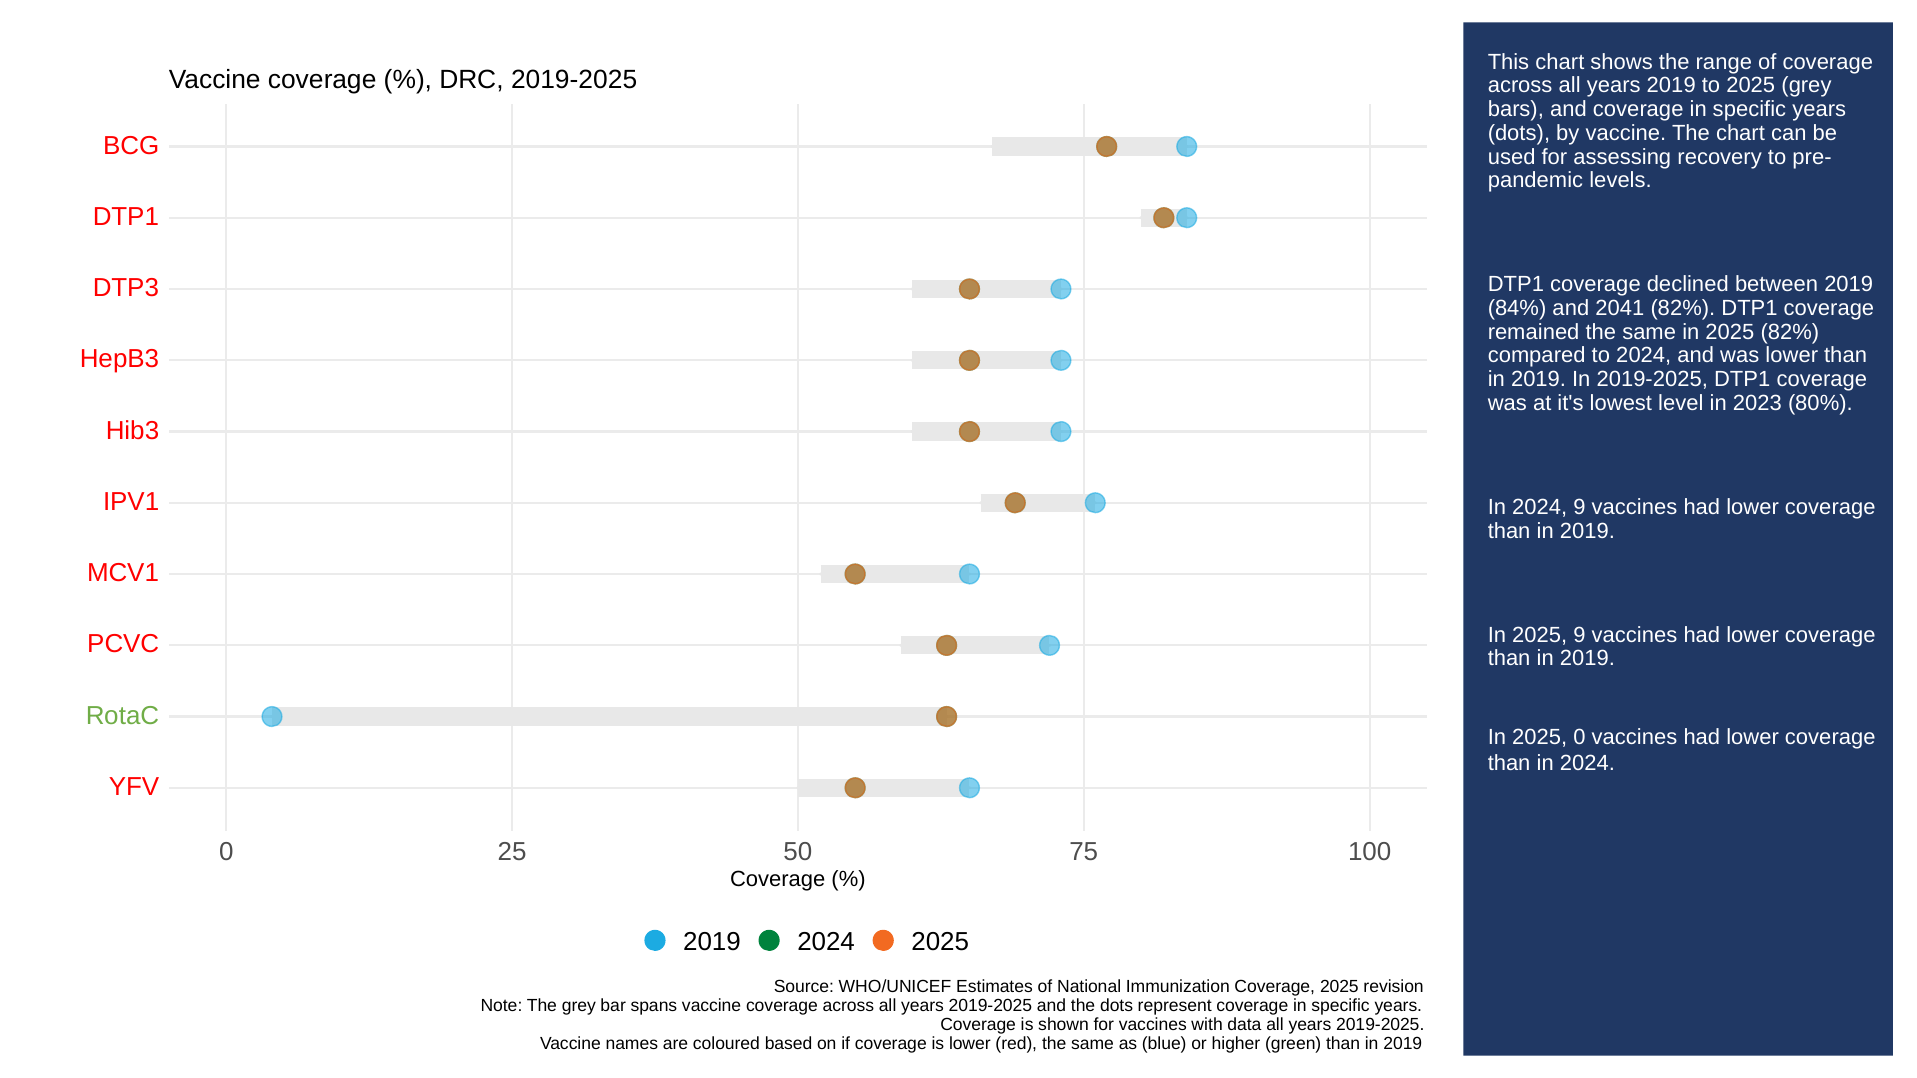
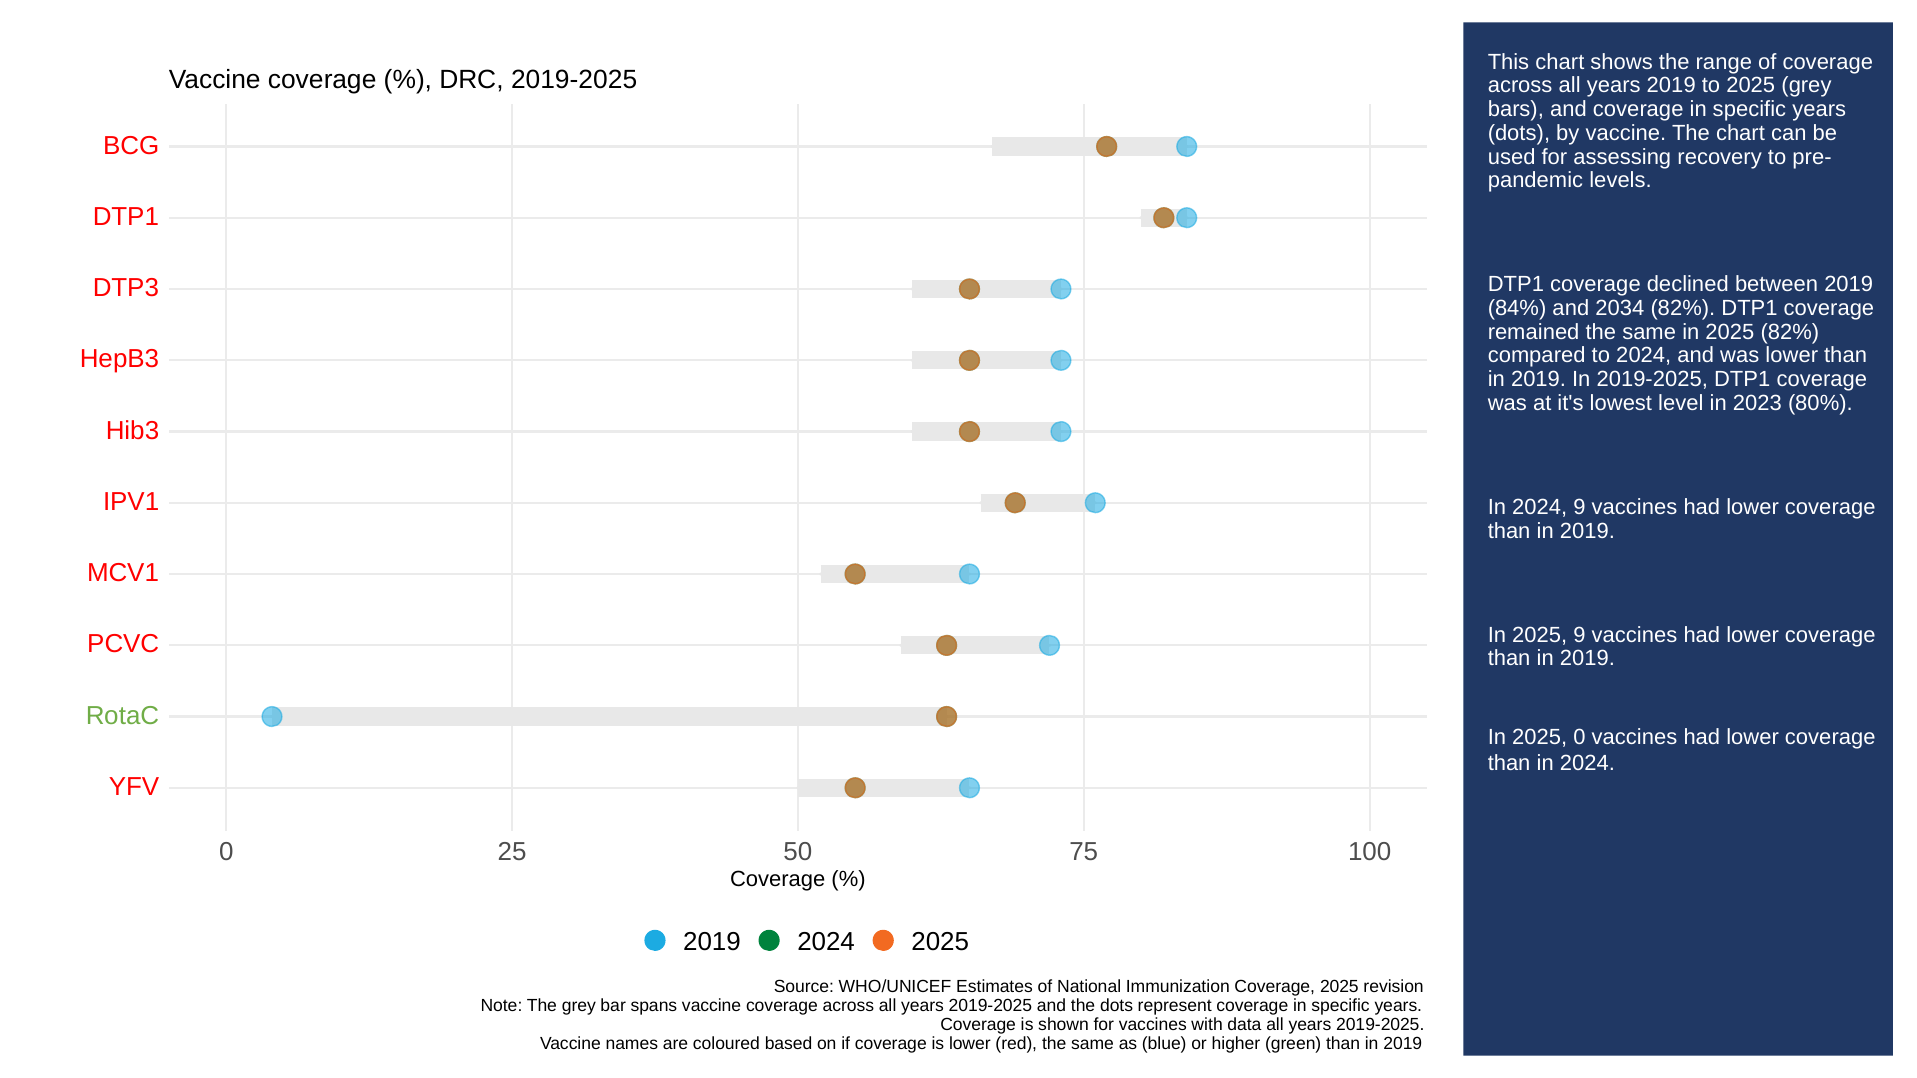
2041: 2041 -> 2034
